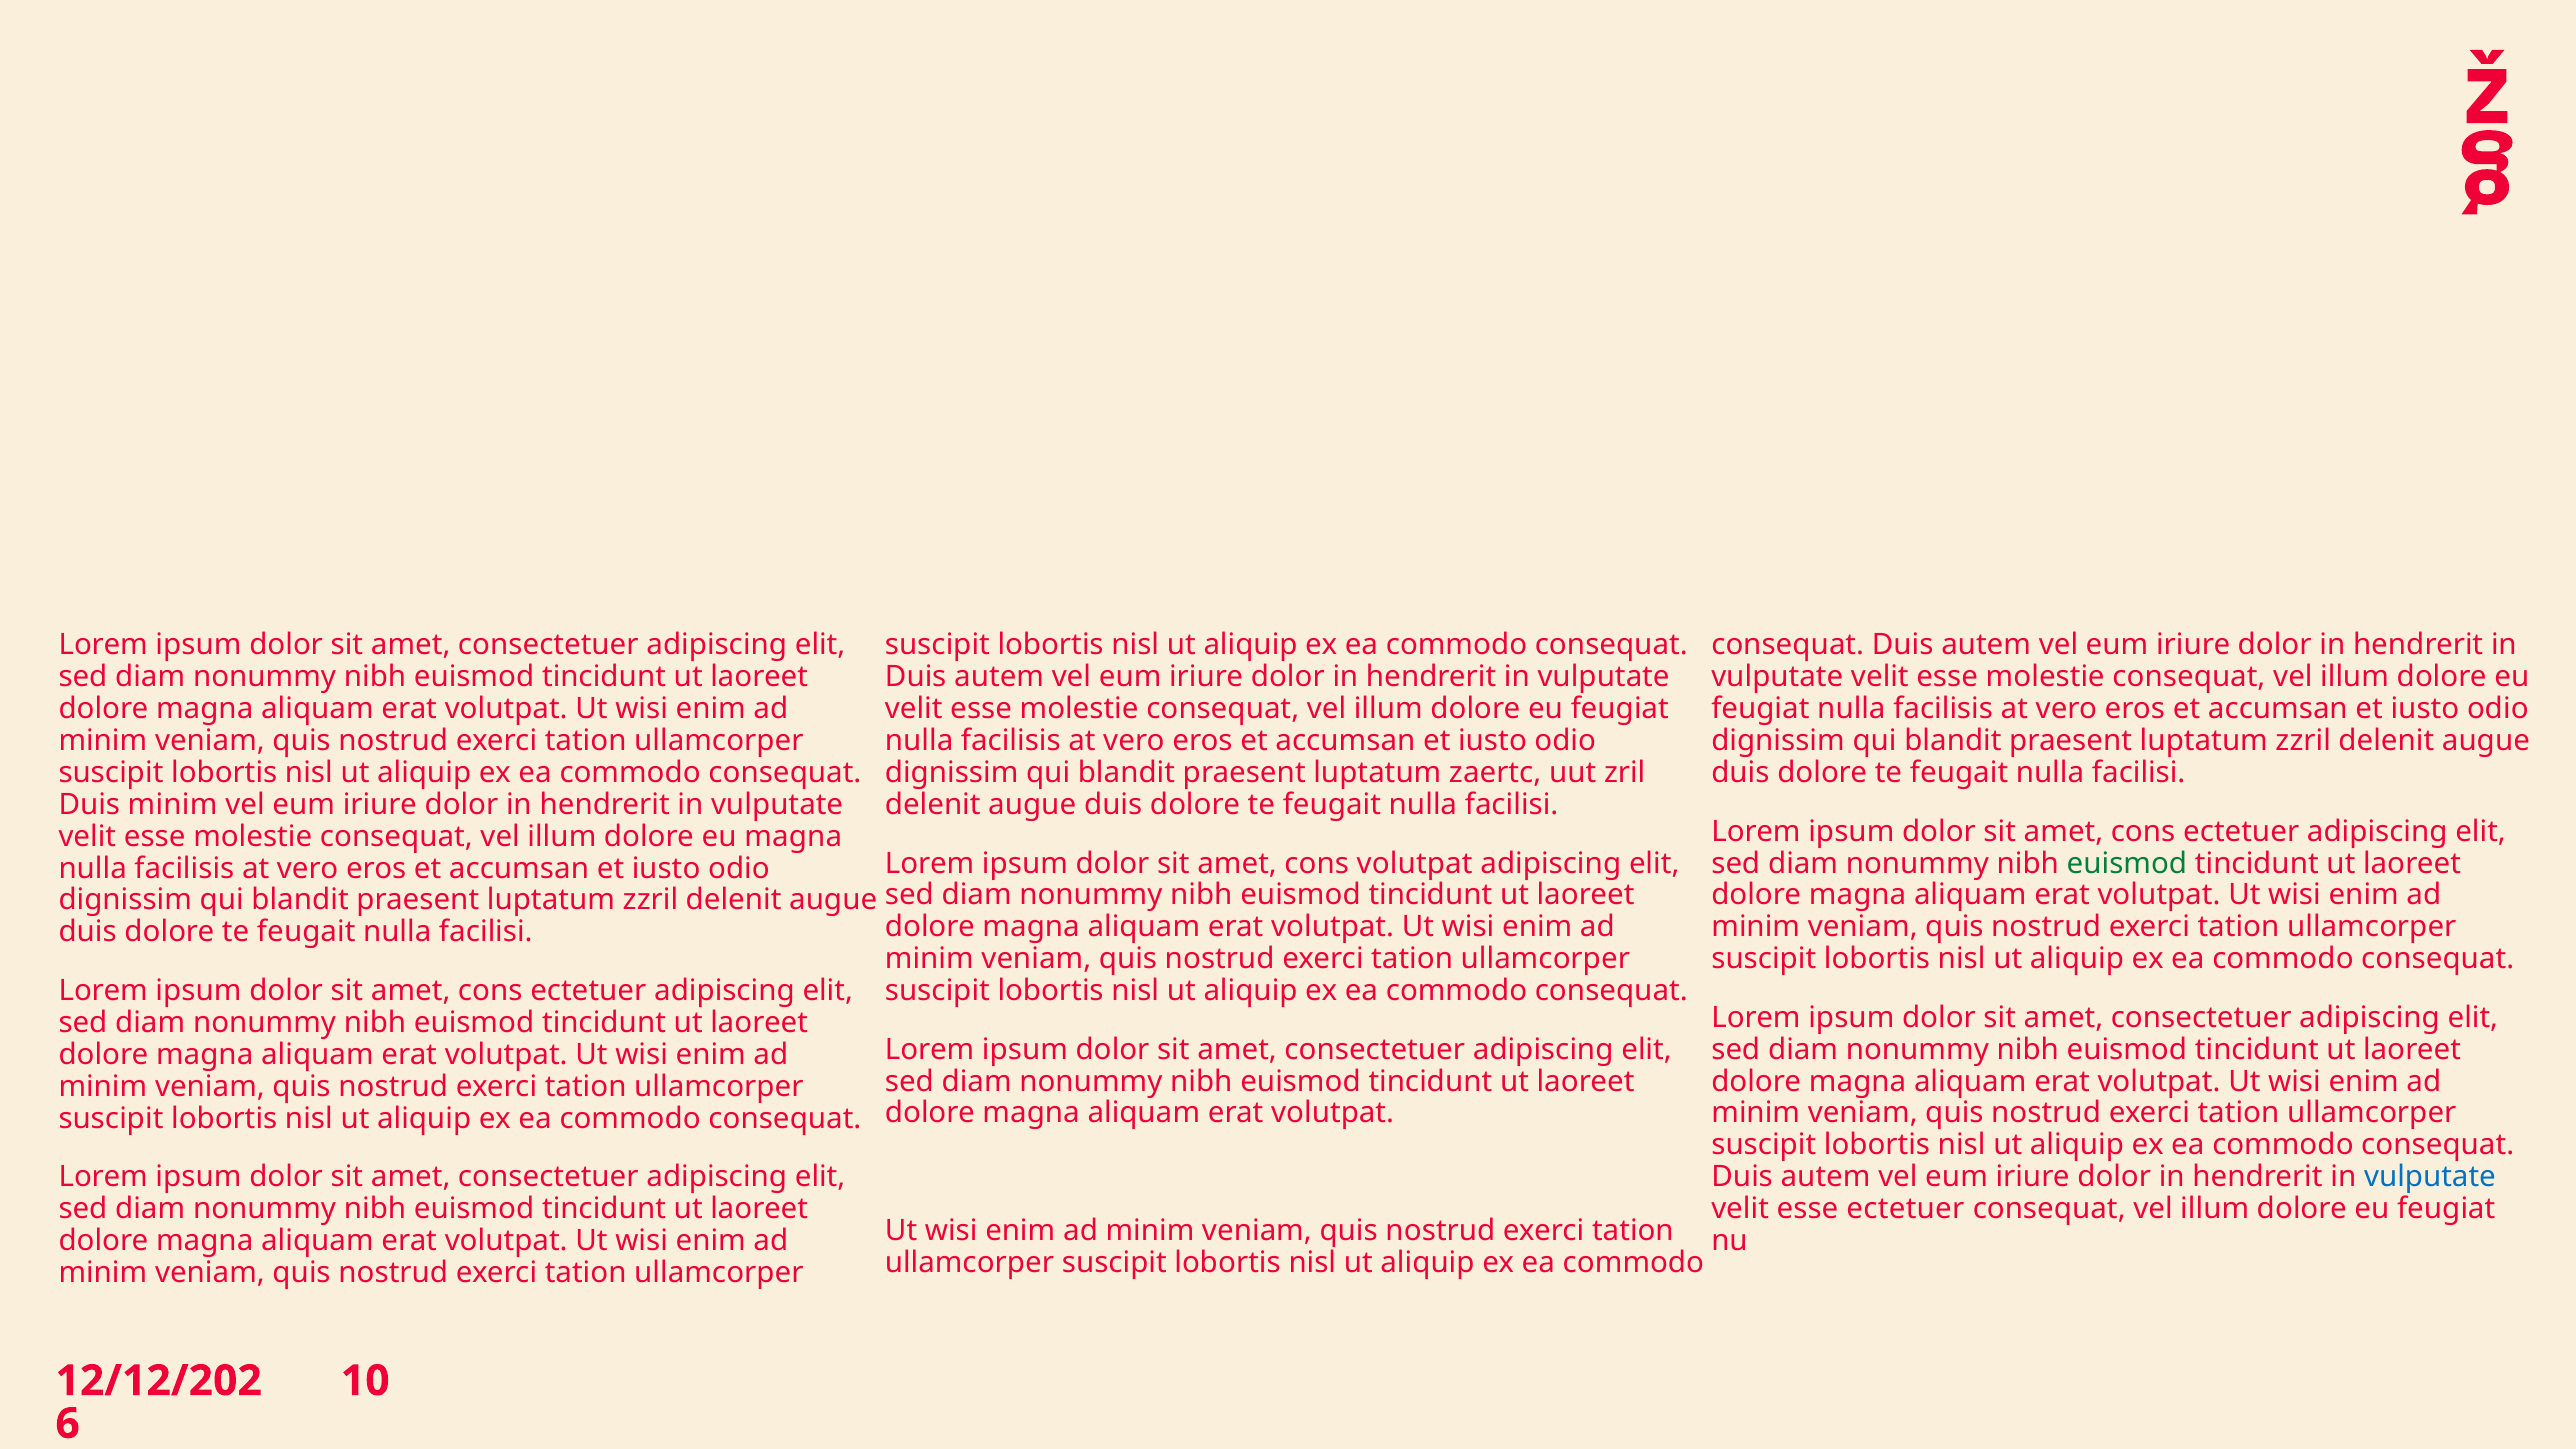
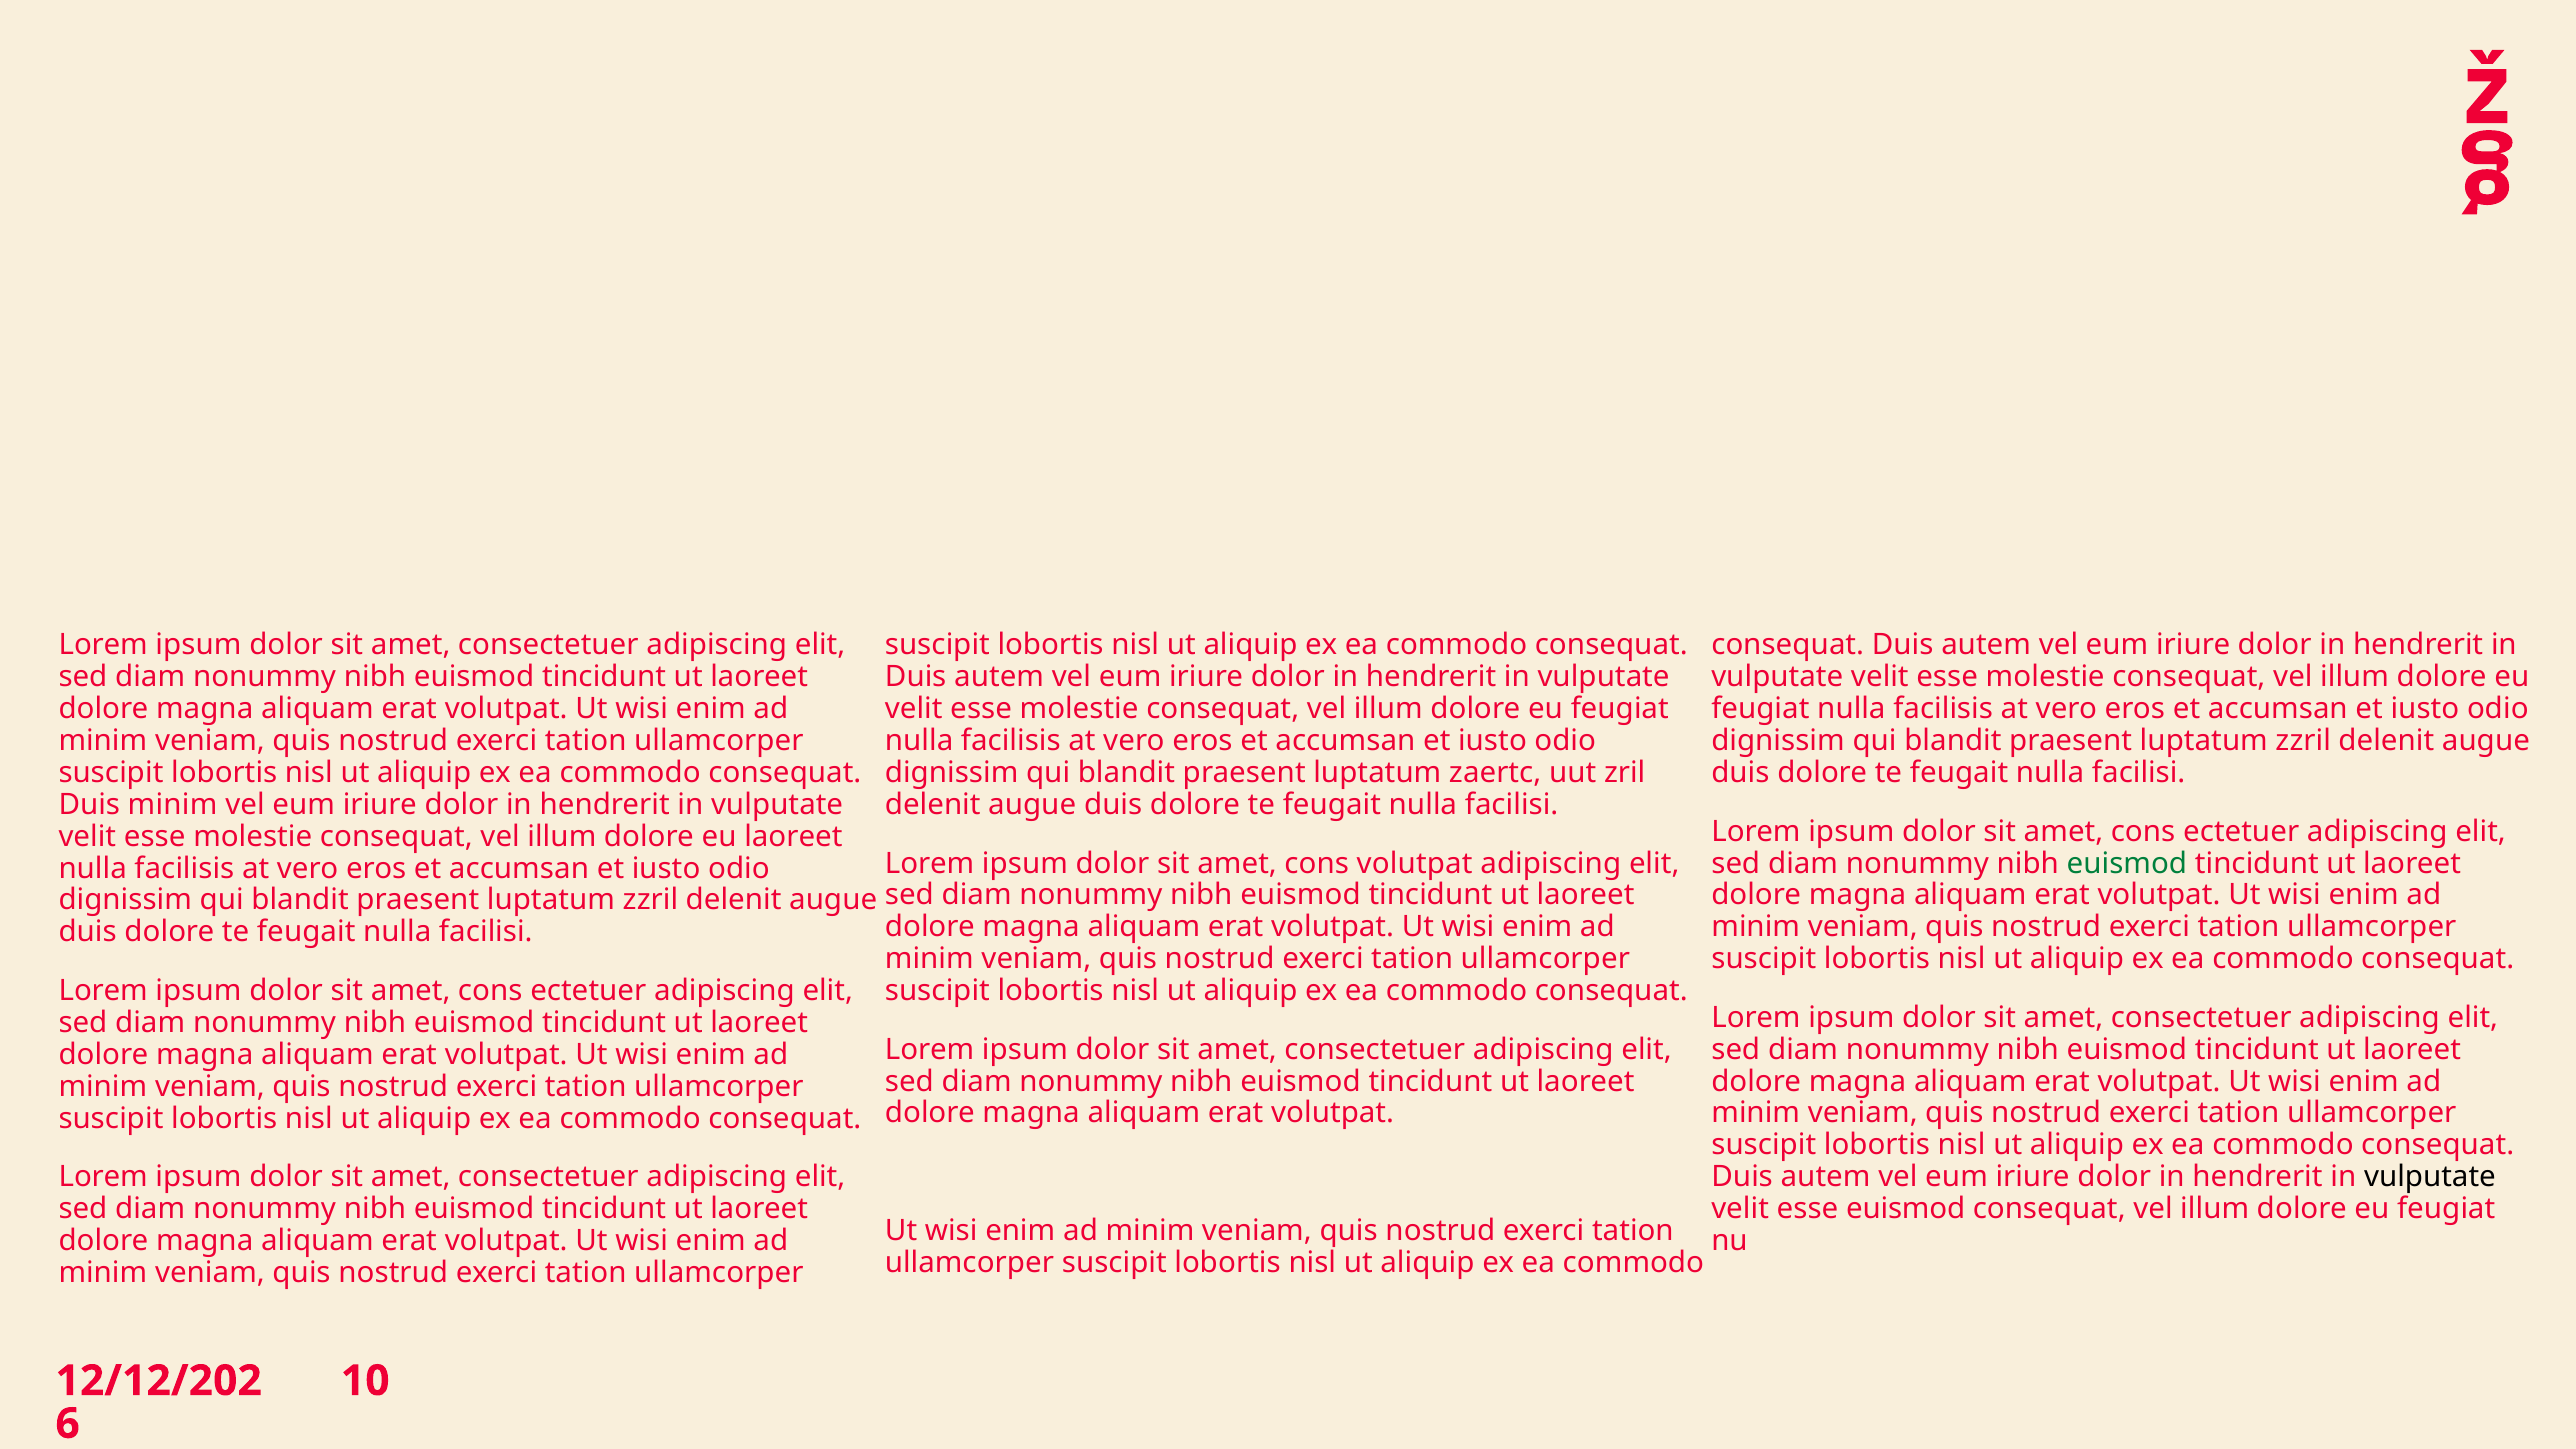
eu magna: magna -> laoreet
vulputate at (2430, 1177) colour: blue -> black
esse ectetuer: ectetuer -> euismod
